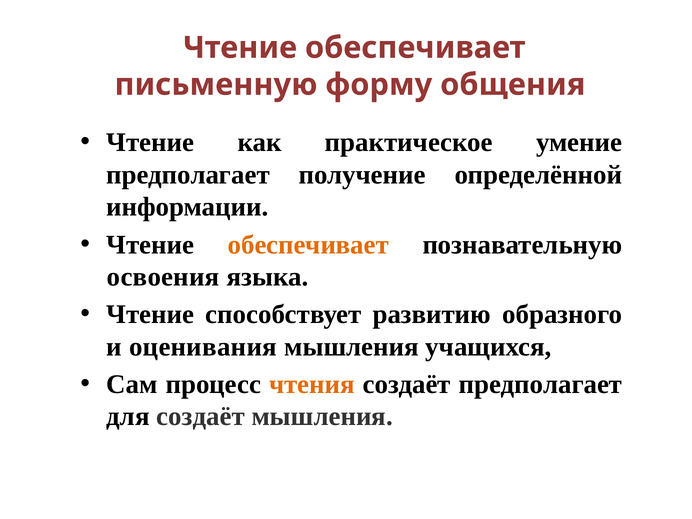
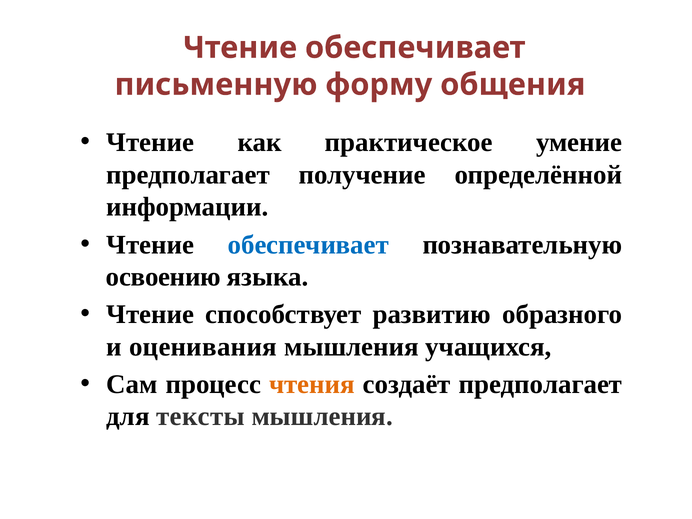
обеспечивает at (308, 245) colour: orange -> blue
освоения: освоения -> освоению
для создаёт: создаёт -> тексты
